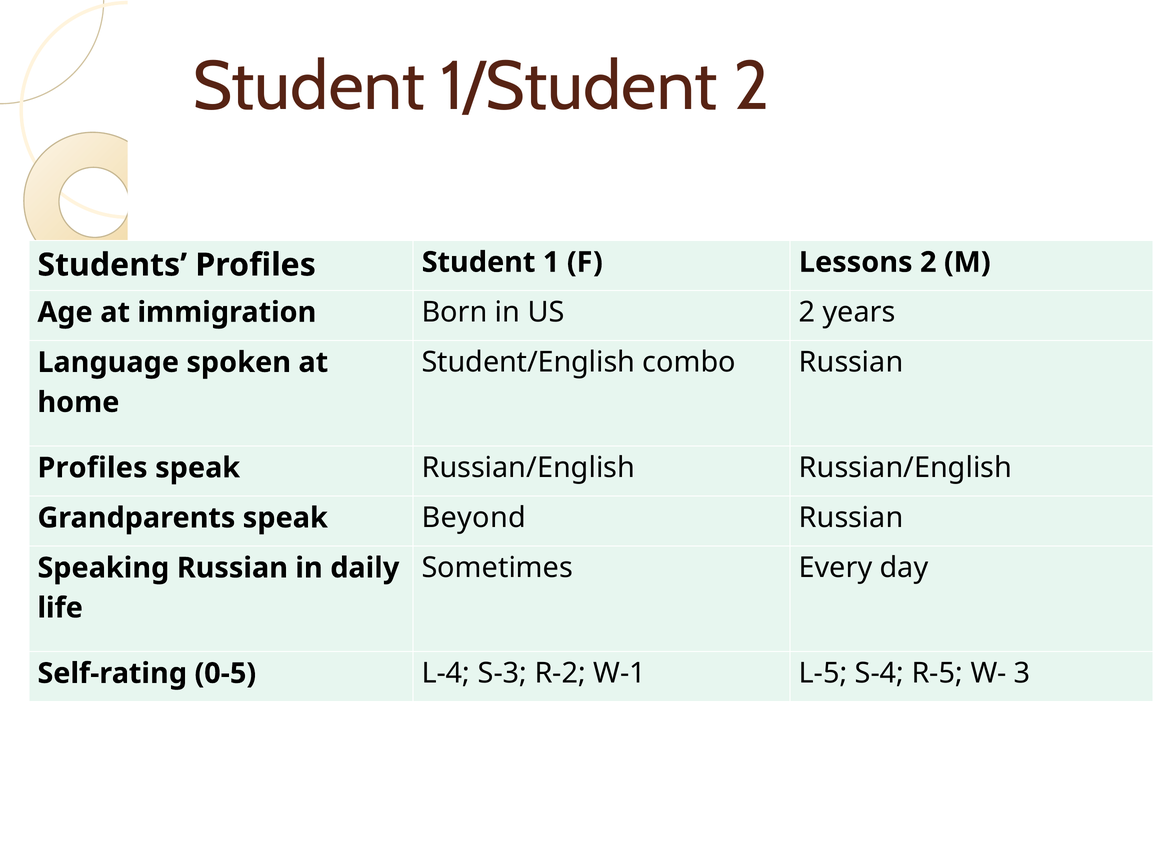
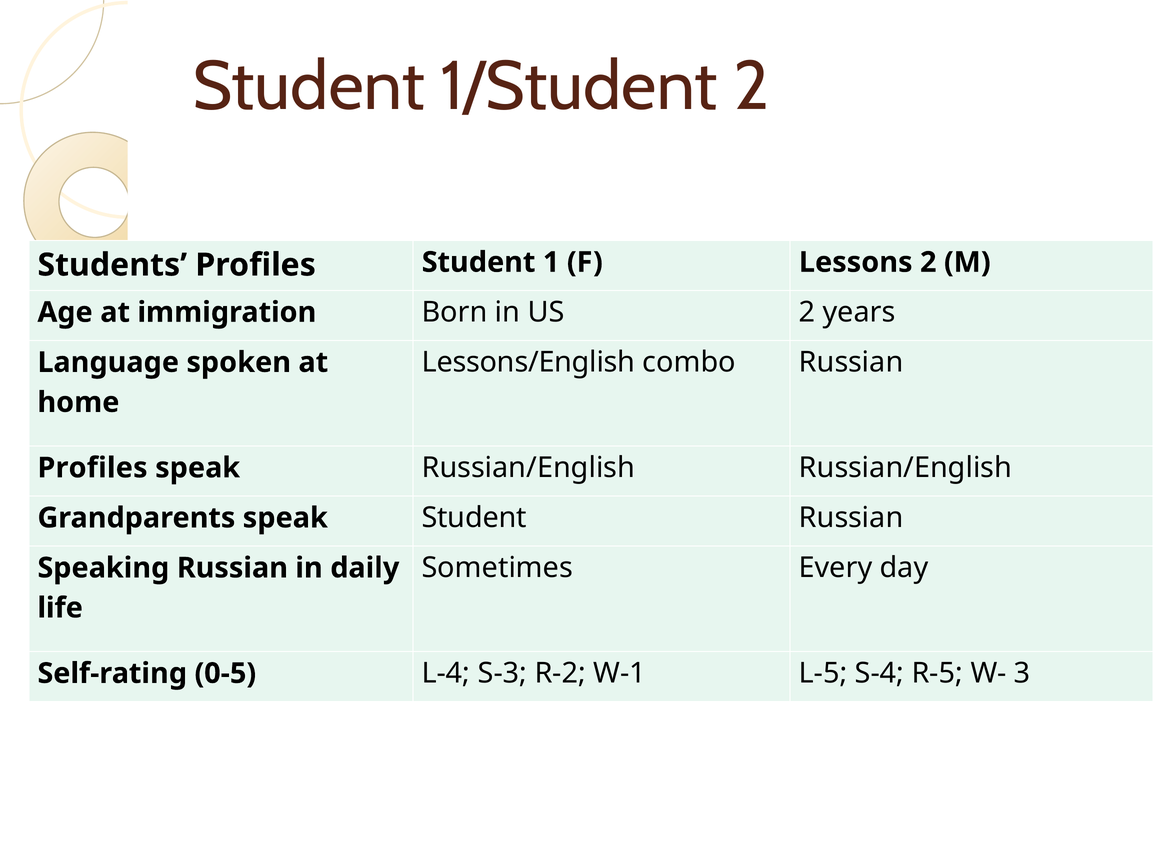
Student/English: Student/English -> Lessons/English
speak Beyond: Beyond -> Student
